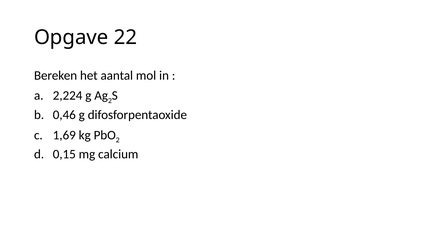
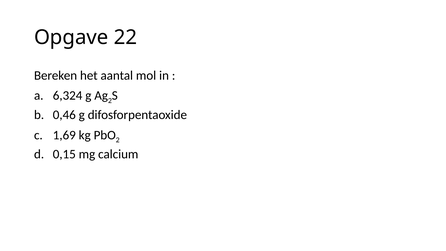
2,224: 2,224 -> 6,324
